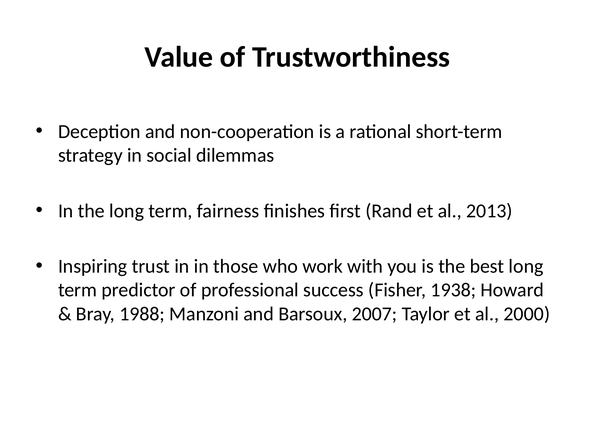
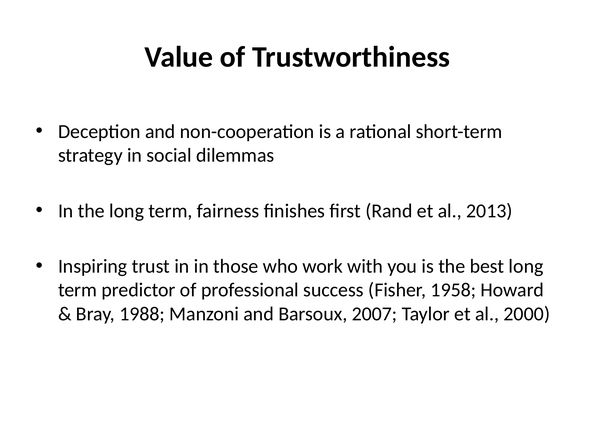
1938: 1938 -> 1958
